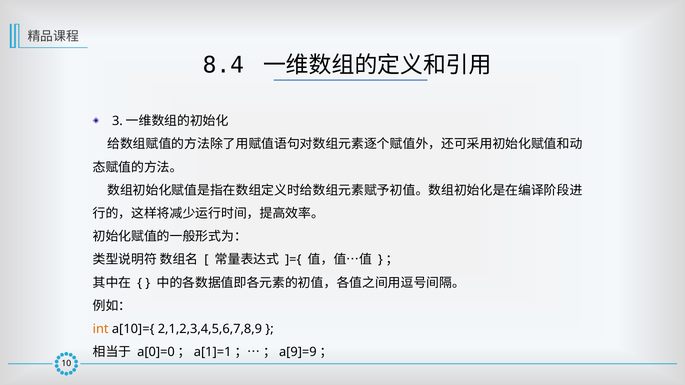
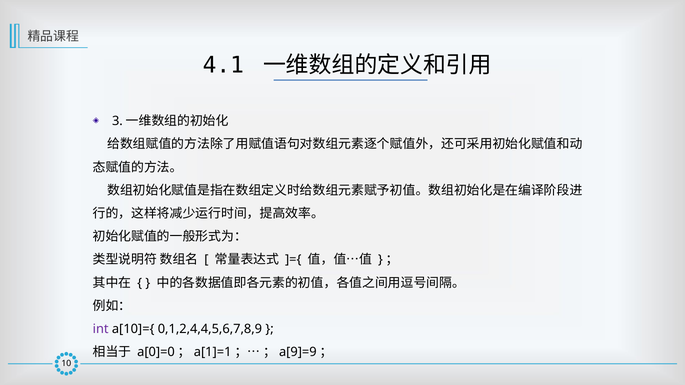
8.4: 8.4 -> 4.1
int colour: orange -> purple
2,1,2,3,4,5,6,7,8,9: 2,1,2,3,4,5,6,7,8,9 -> 0,1,2,4,4,5,6,7,8,9
